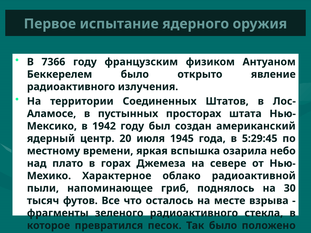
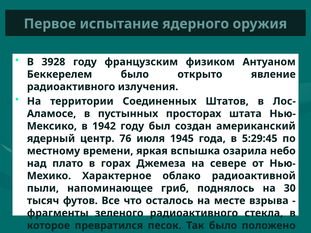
7366: 7366 -> 3928
20: 20 -> 76
